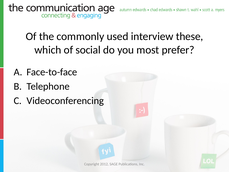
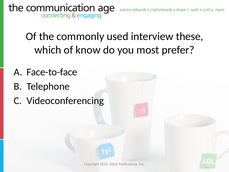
social: social -> know
